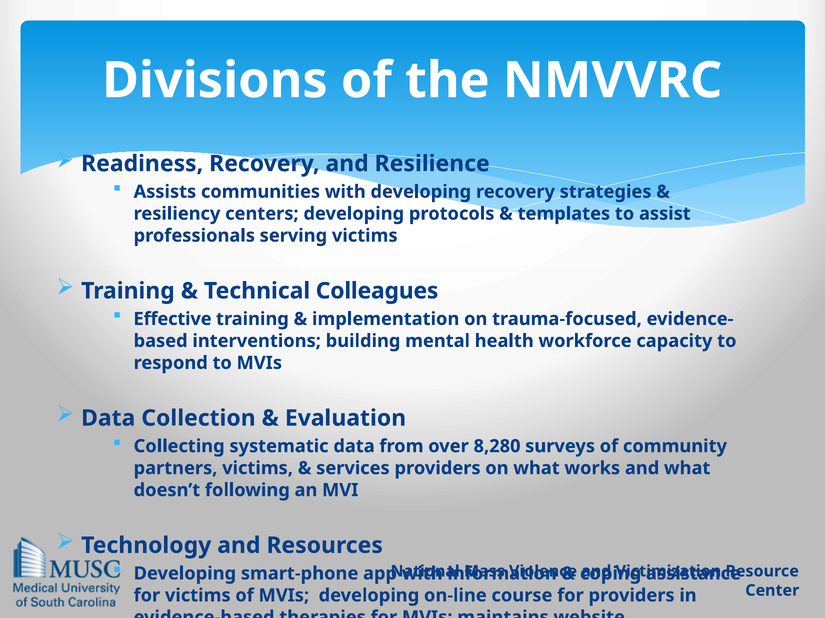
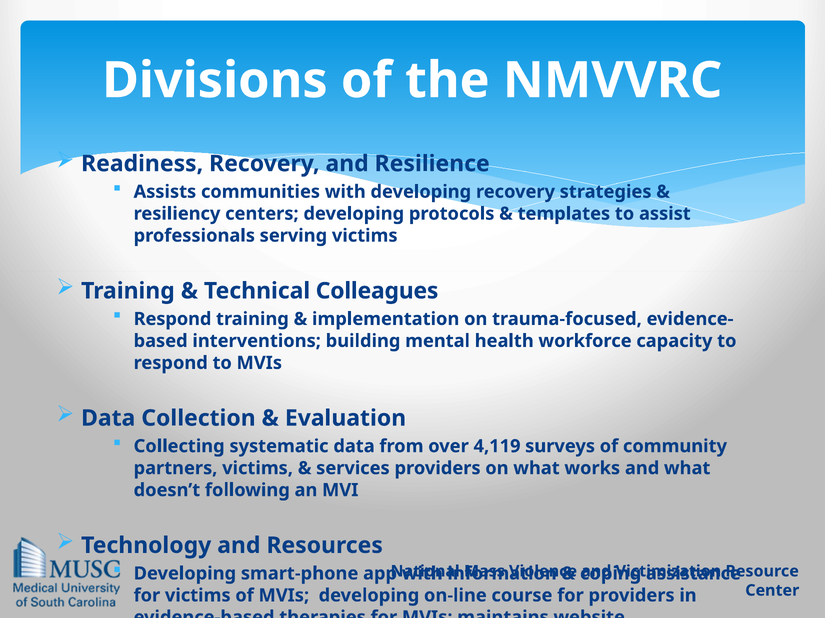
Effective at (173, 319): Effective -> Respond
8,280: 8,280 -> 4,119
